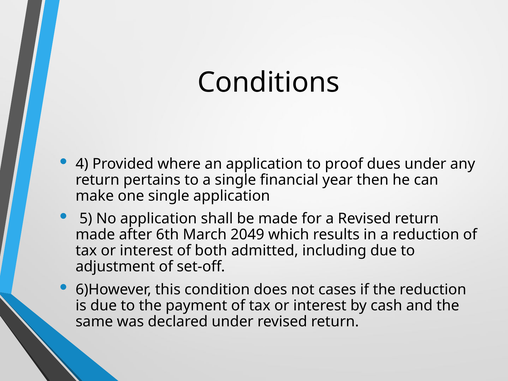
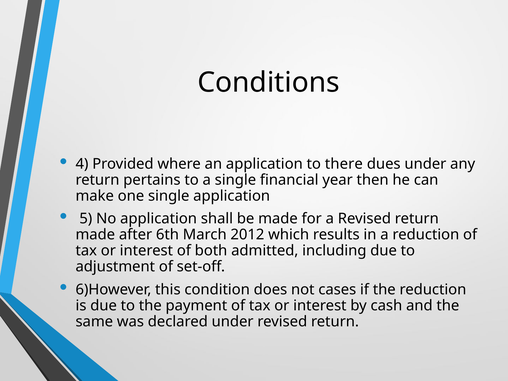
proof: proof -> there
2049: 2049 -> 2012
